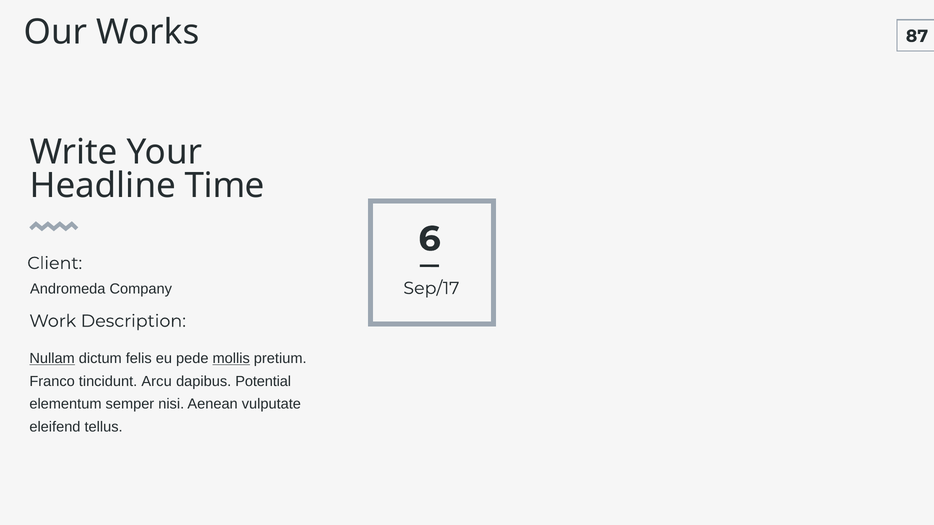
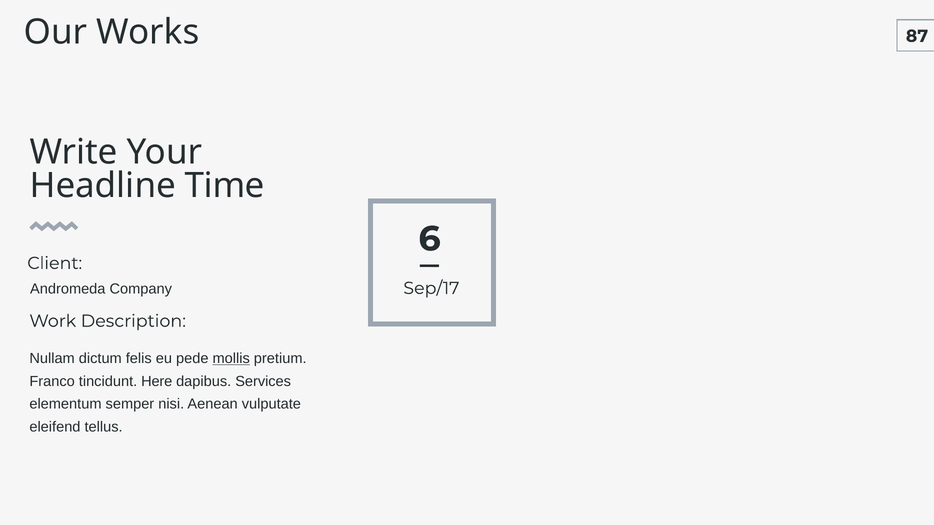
Nullam underline: present -> none
Arcu: Arcu -> Here
Potential: Potential -> Services
